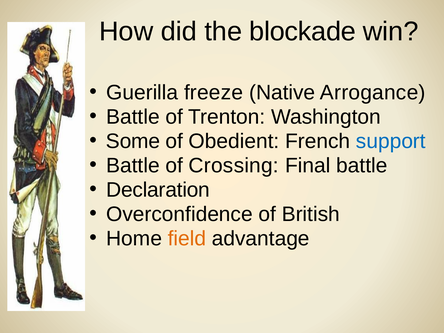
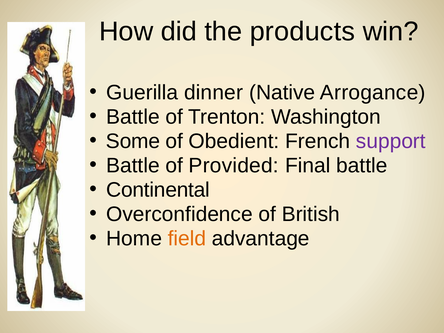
blockade: blockade -> products
freeze: freeze -> dinner
support colour: blue -> purple
Crossing: Crossing -> Provided
Declaration: Declaration -> Continental
